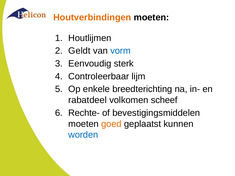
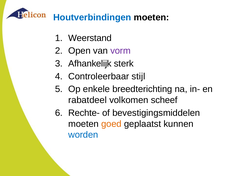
Houtverbindingen colour: orange -> blue
Houtlijmen: Houtlijmen -> Weerstand
Geldt: Geldt -> Open
vorm colour: blue -> purple
Eenvoudig: Eenvoudig -> Afhankelijk
lijm: lijm -> stijl
